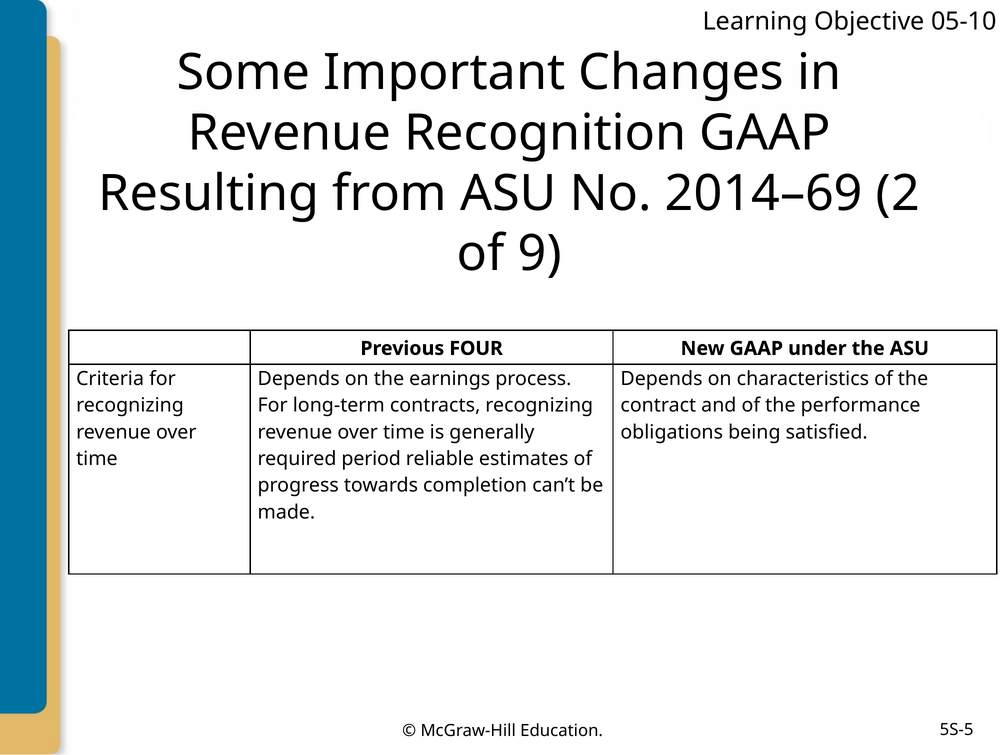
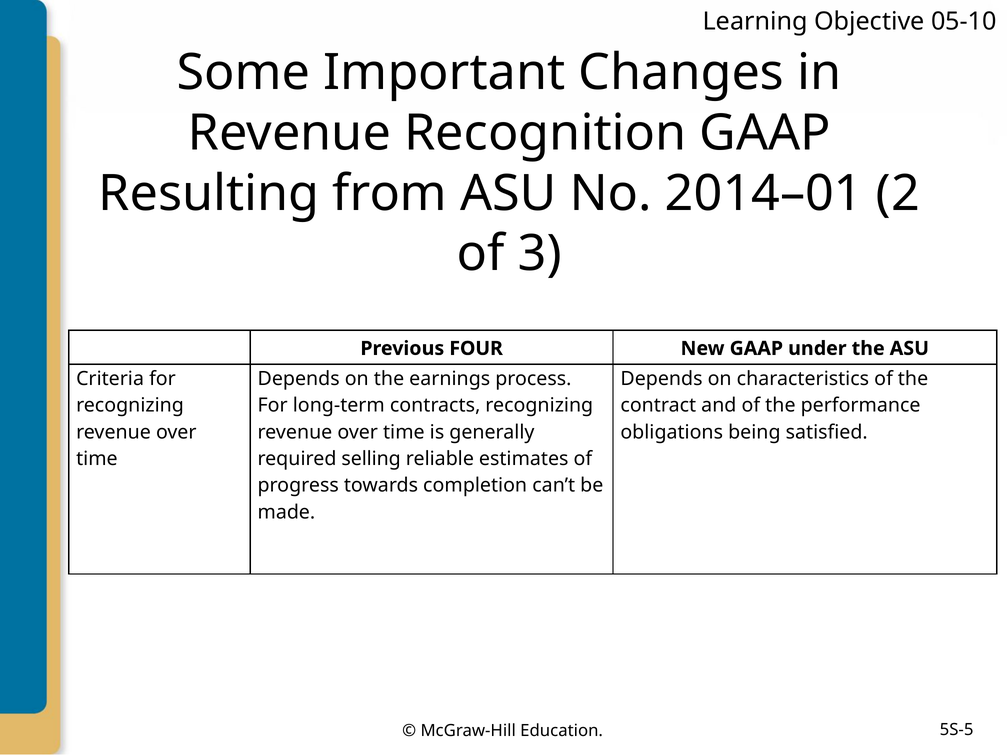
2014–69: 2014–69 -> 2014–01
9: 9 -> 3
period: period -> selling
